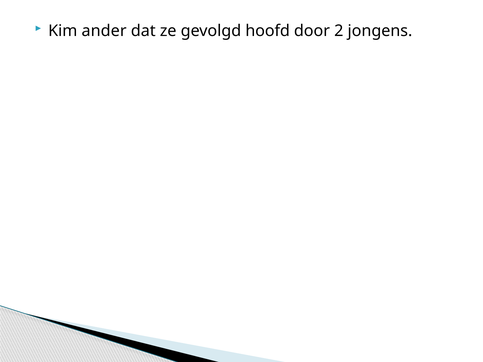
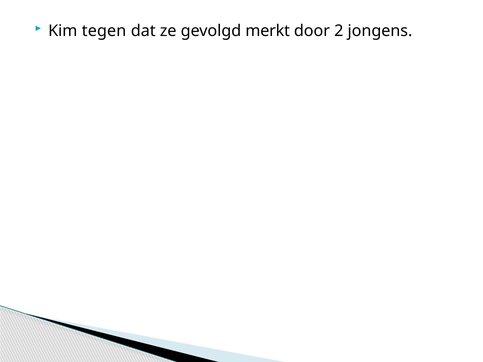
ander: ander -> tegen
hoofd: hoofd -> merkt
